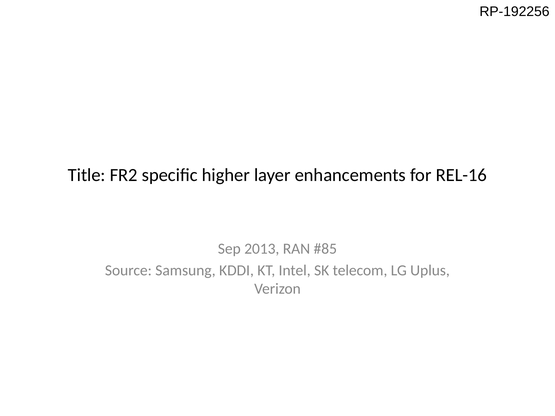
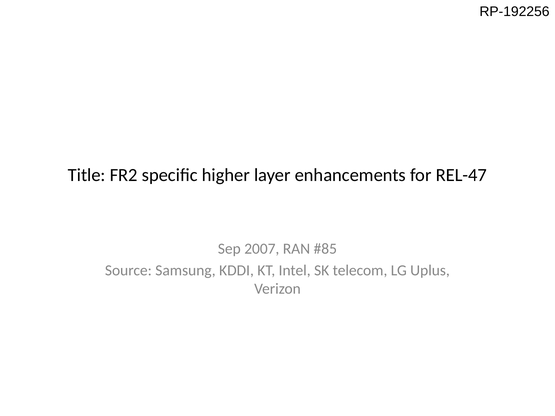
REL-16: REL-16 -> REL-47
2013: 2013 -> 2007
